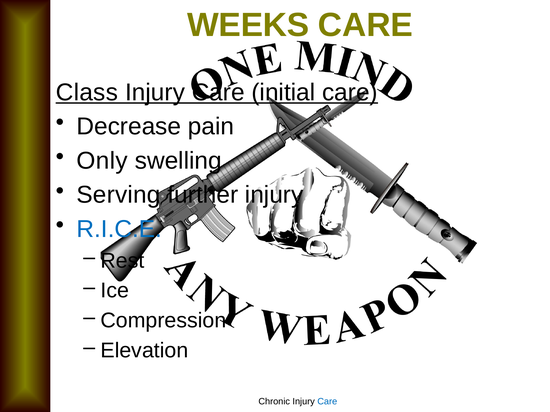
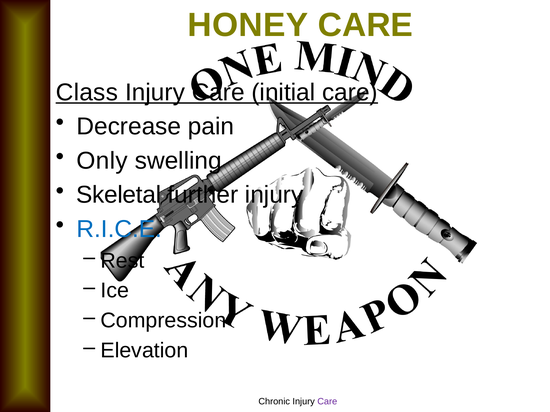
WEEKS: WEEKS -> HONEY
Serving: Serving -> Skeletal
Care at (327, 402) colour: blue -> purple
